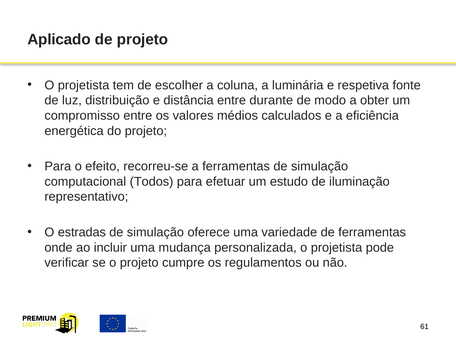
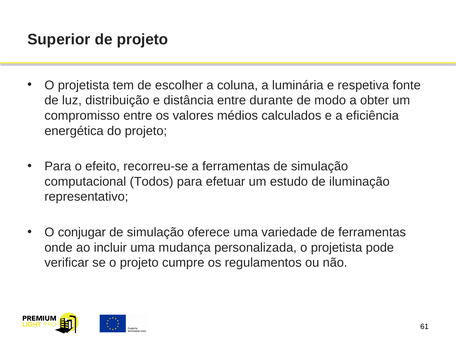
Aplicado: Aplicado -> Superior
estradas: estradas -> conjugar
